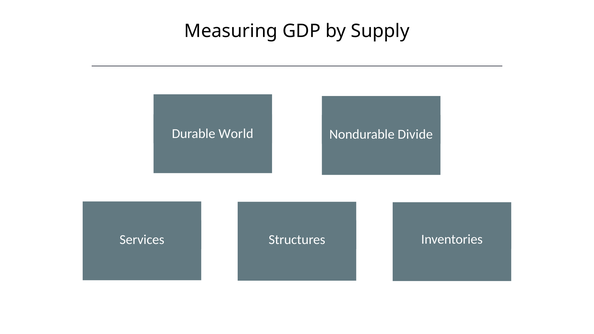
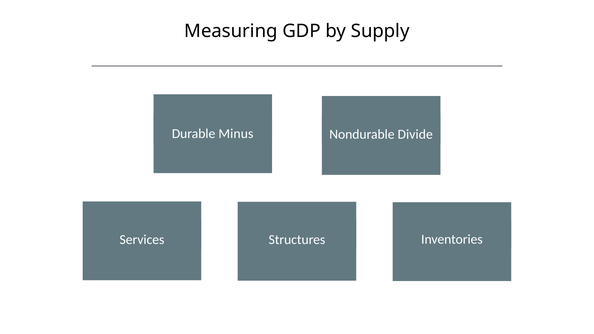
World: World -> Minus
